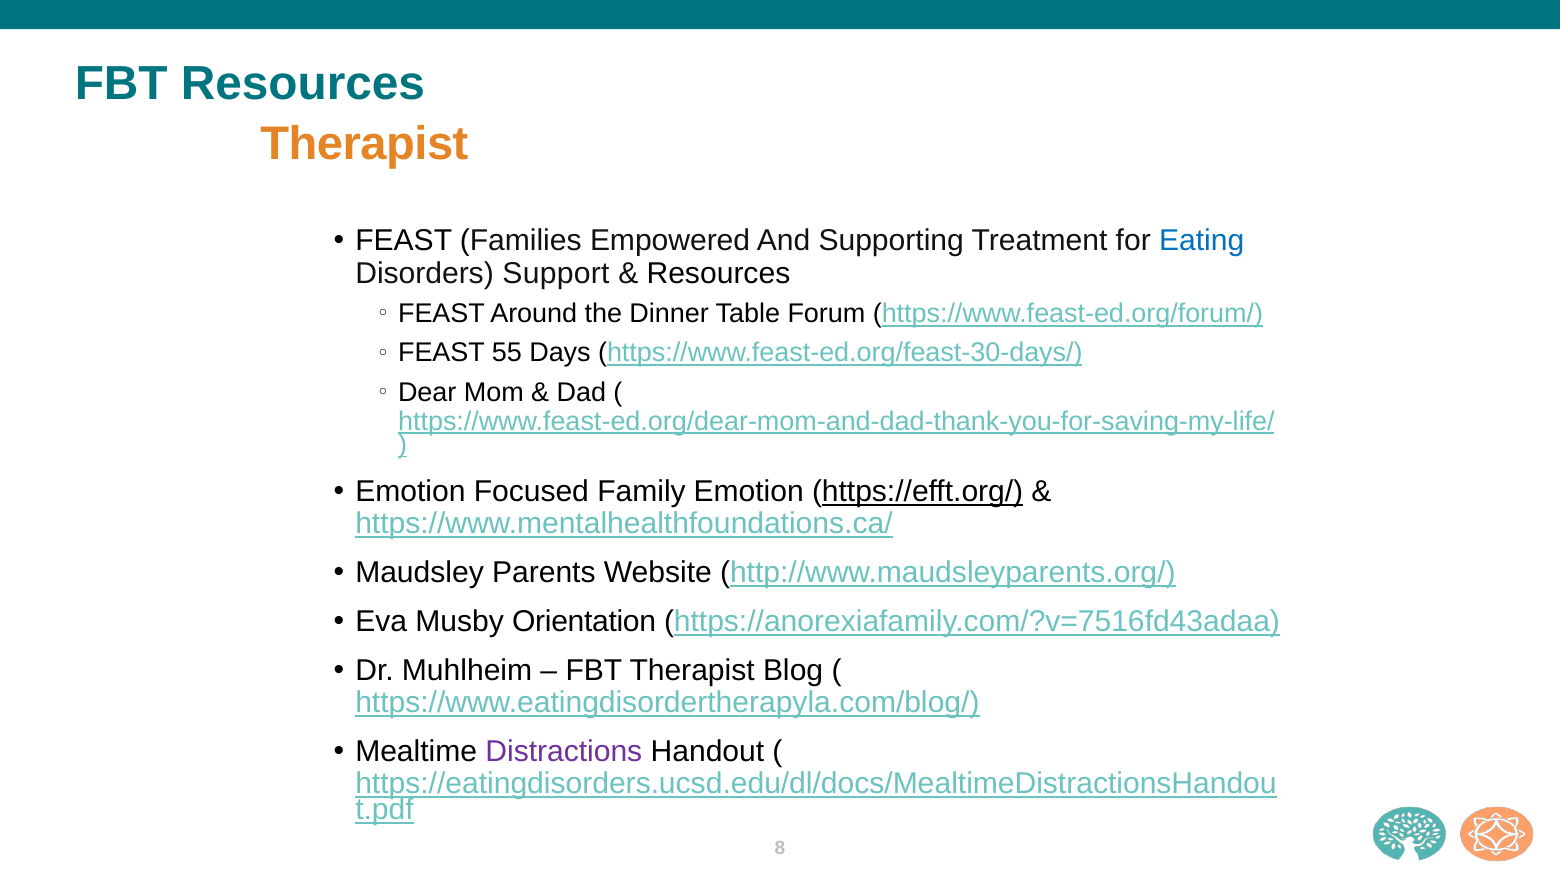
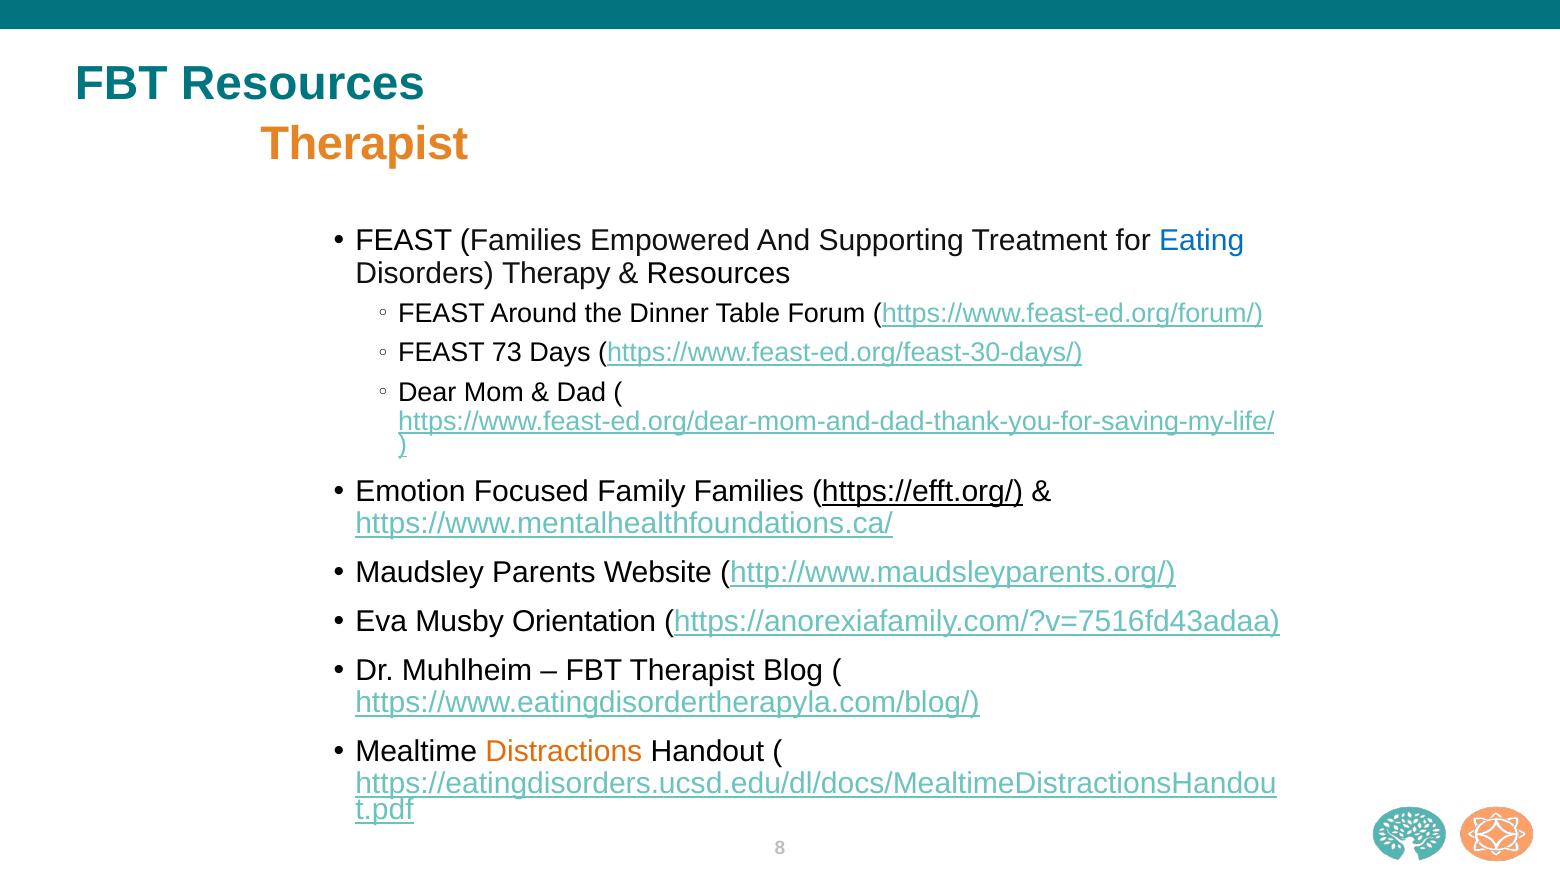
Support: Support -> Therapy
55: 55 -> 73
Family Emotion: Emotion -> Families
Distractions colour: purple -> orange
